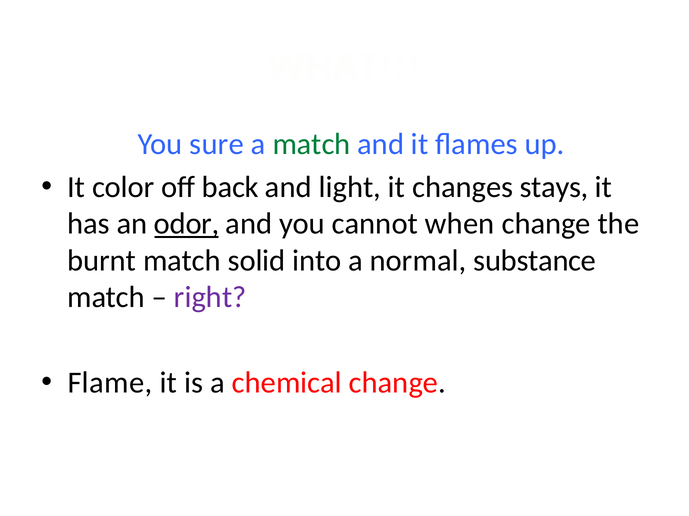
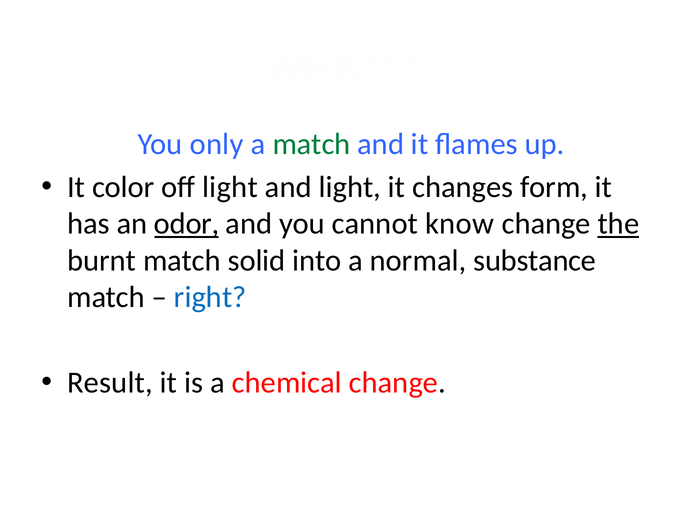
sure: sure -> only
off back: back -> light
stays: stays -> form
when: when -> know
the underline: none -> present
right colour: purple -> blue
Flame: Flame -> Result
